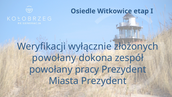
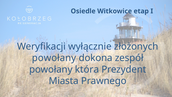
pracy: pracy -> która
Miasta Prezydent: Prezydent -> Prawnego
